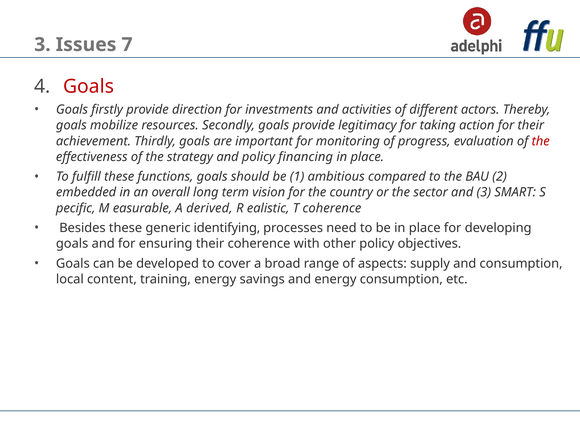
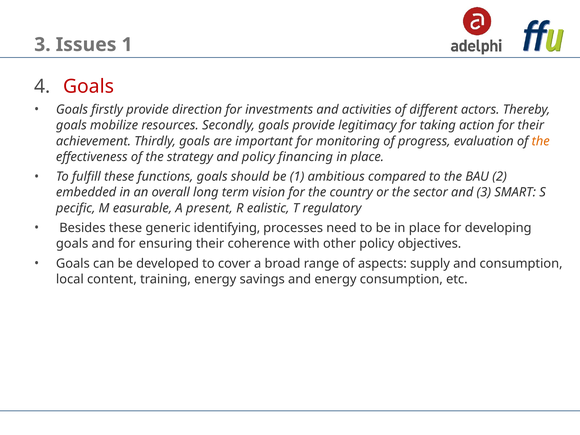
Issues 7: 7 -> 1
the at (541, 141) colour: red -> orange
derived: derived -> present
T coherence: coherence -> regulatory
